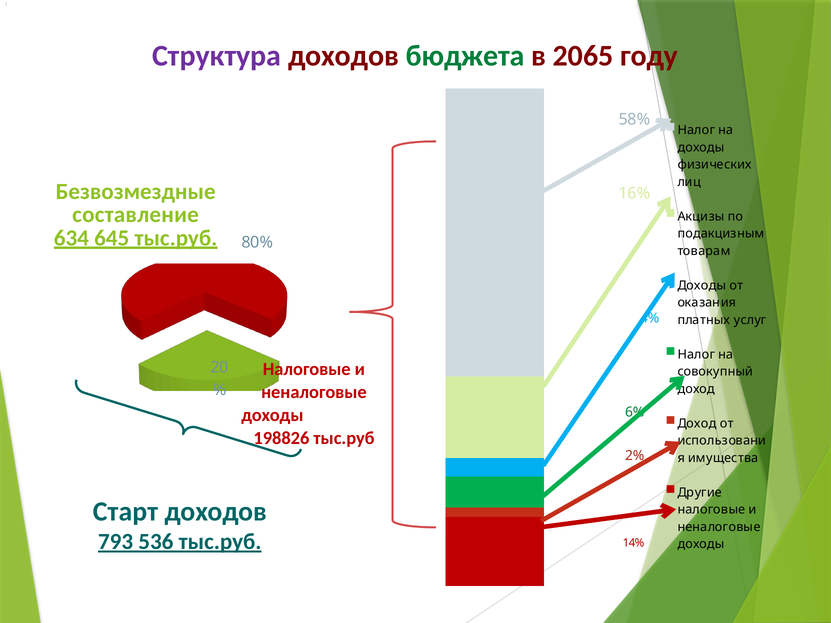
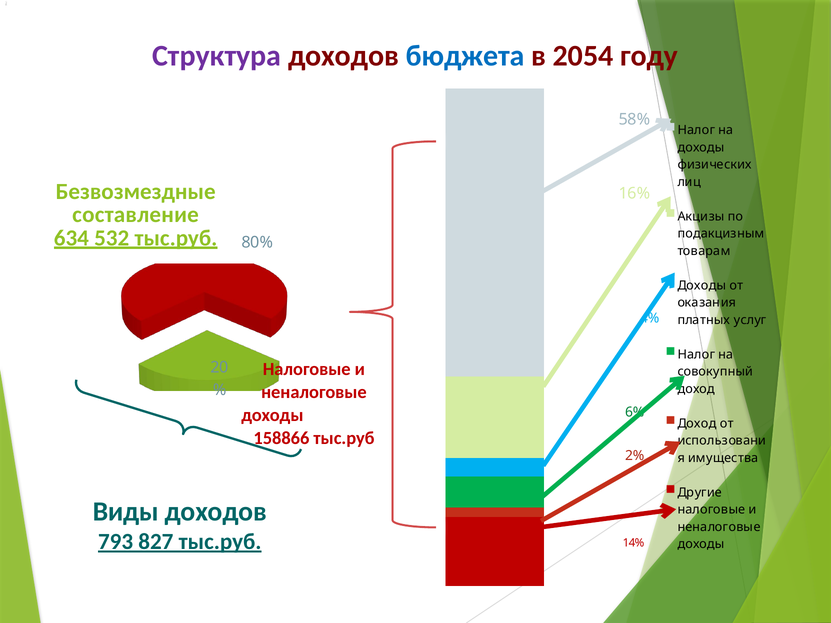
бюджета colour: green -> blue
2065: 2065 -> 2054
645: 645 -> 532
198826: 198826 -> 158866
Старт: Старт -> Виды
536: 536 -> 827
